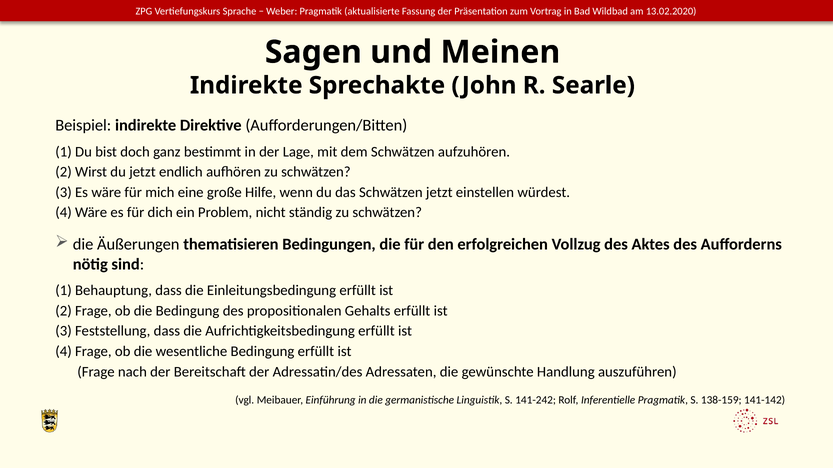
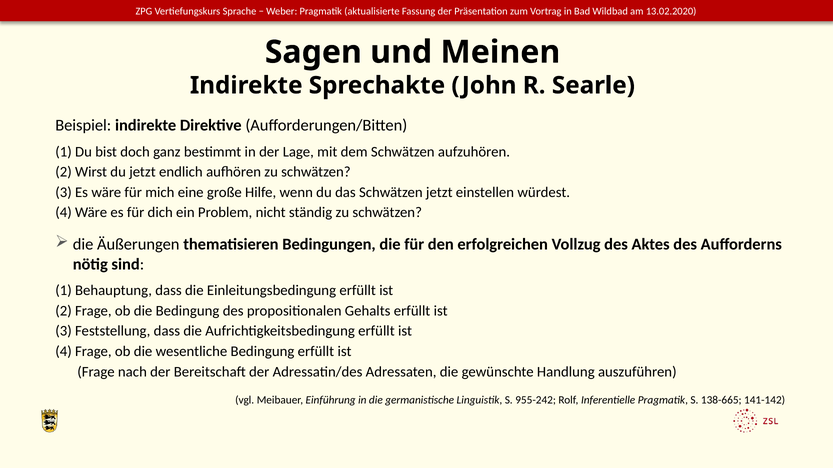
141-242: 141-242 -> 955-242
138-159: 138-159 -> 138-665
